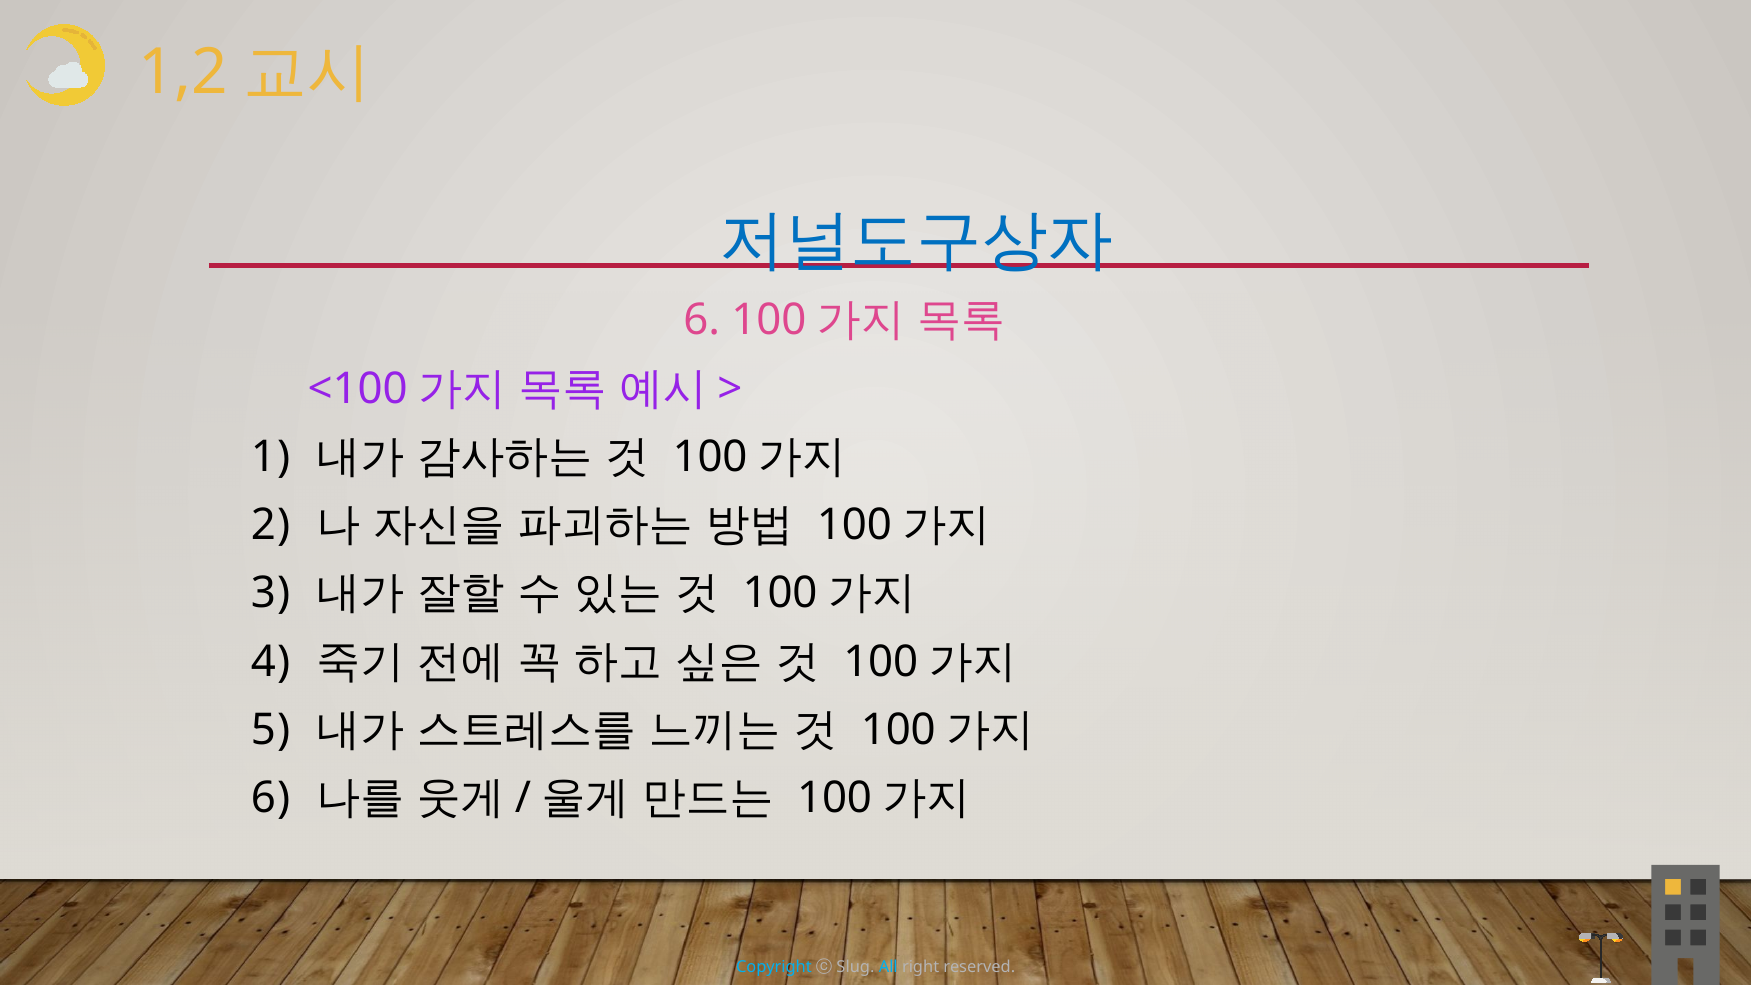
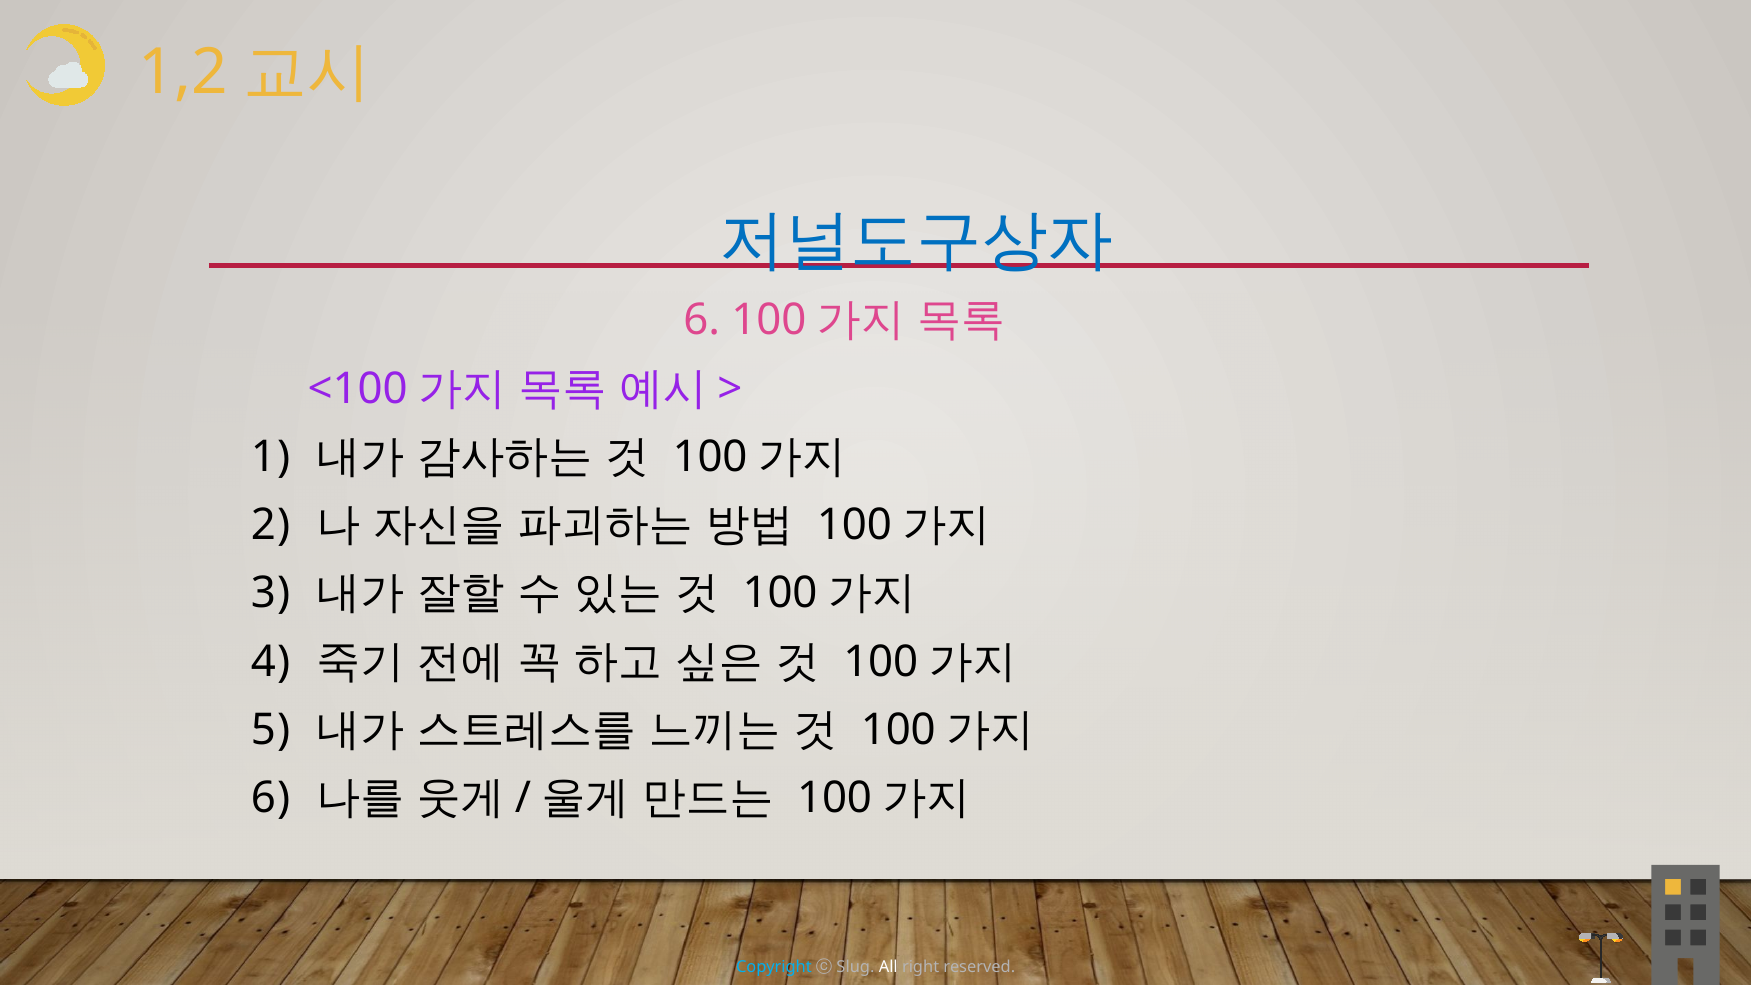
All colour: light blue -> white
